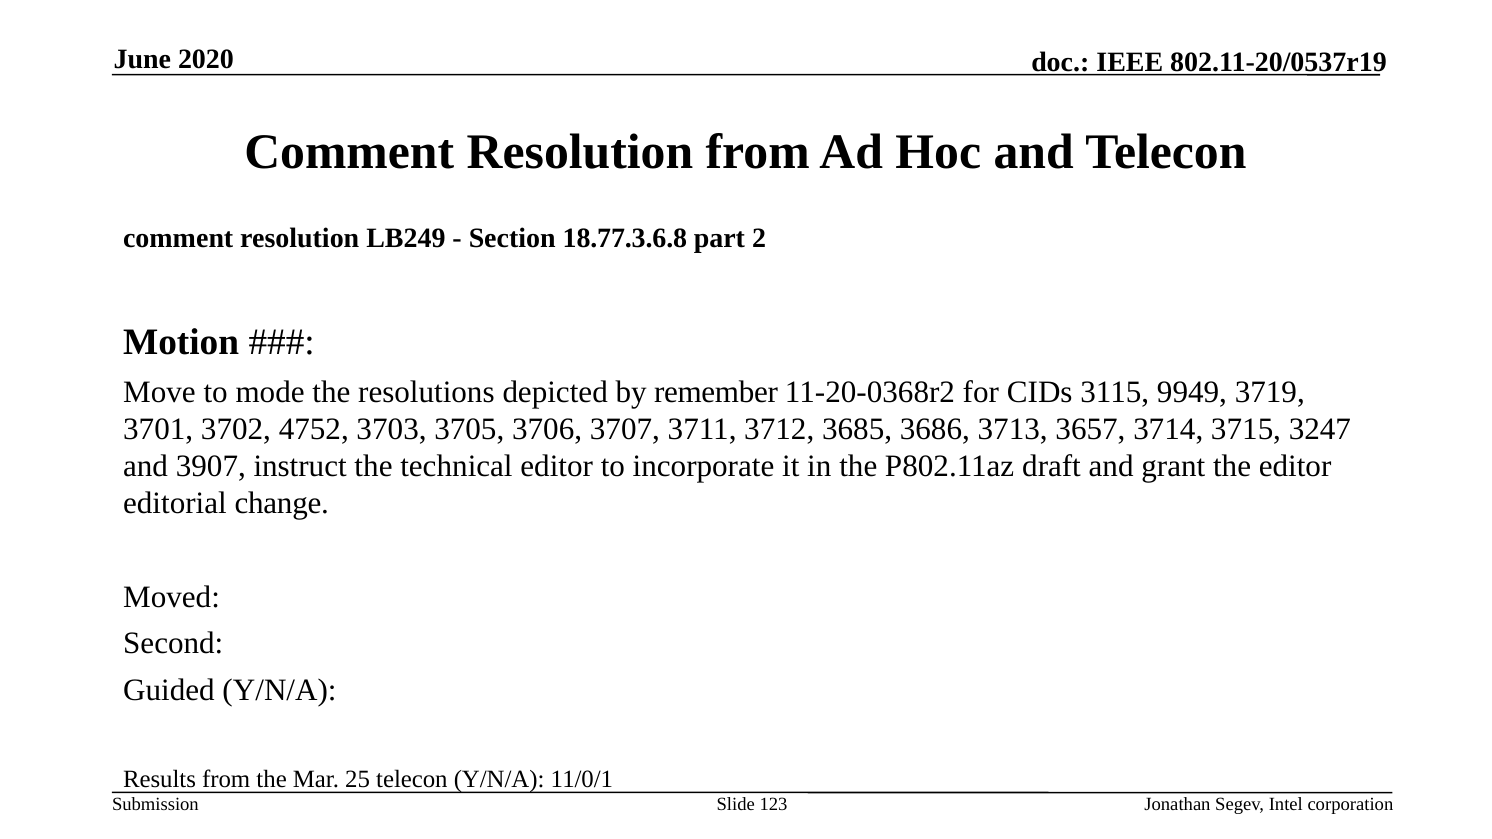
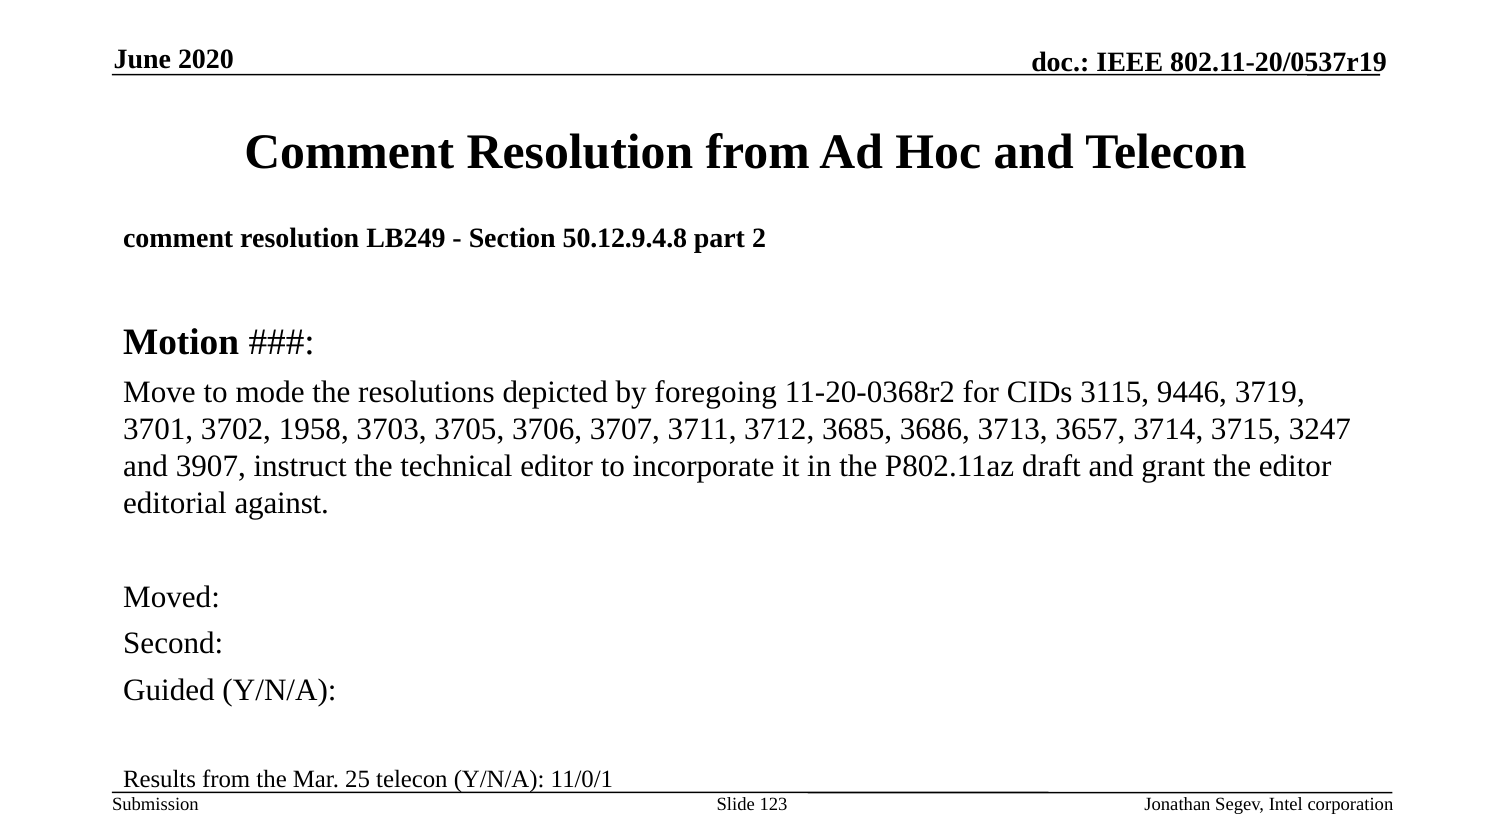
18.77.3.6.8: 18.77.3.6.8 -> 50.12.9.4.8
remember: remember -> foregoing
9949: 9949 -> 9446
4752: 4752 -> 1958
change: change -> against
